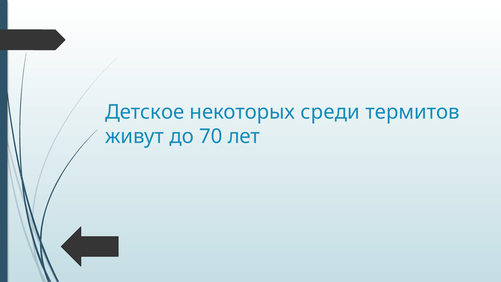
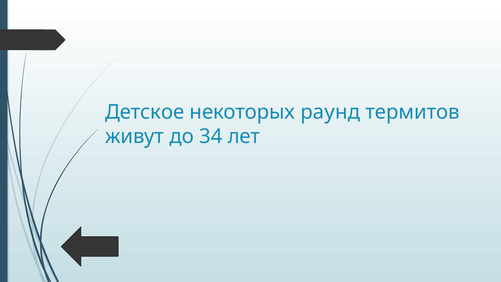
среди: среди -> раунд
70: 70 -> 34
